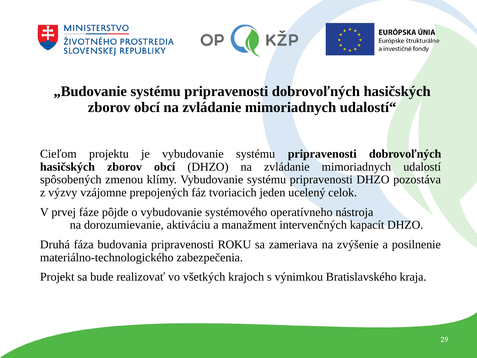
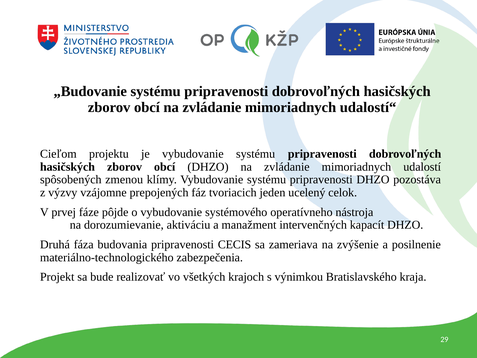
ROKU: ROKU -> CECIS
